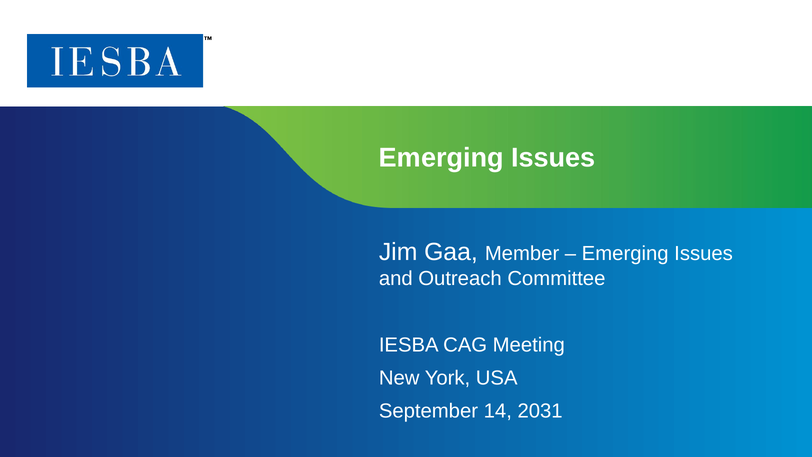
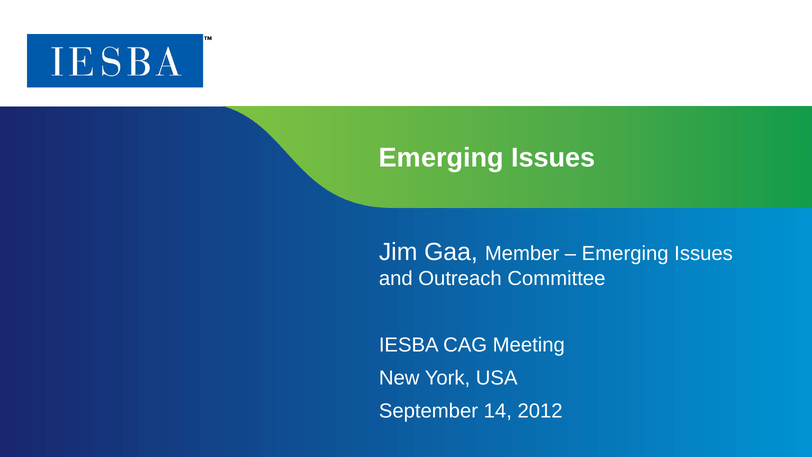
2031: 2031 -> 2012
